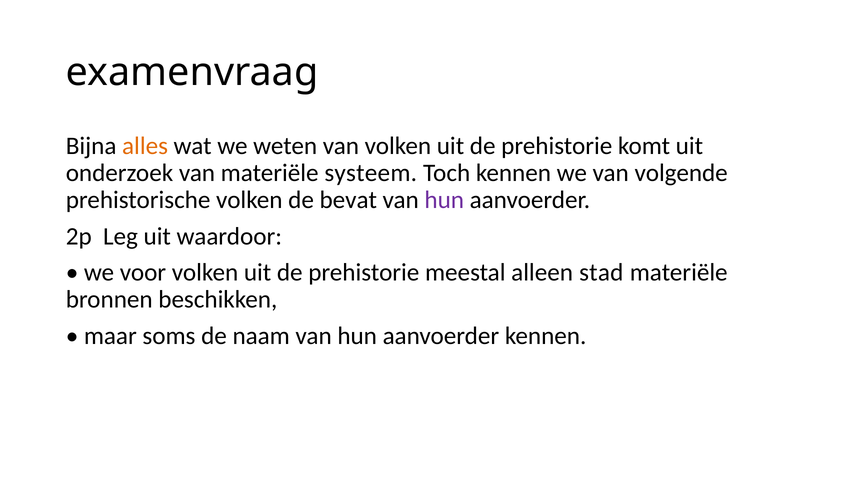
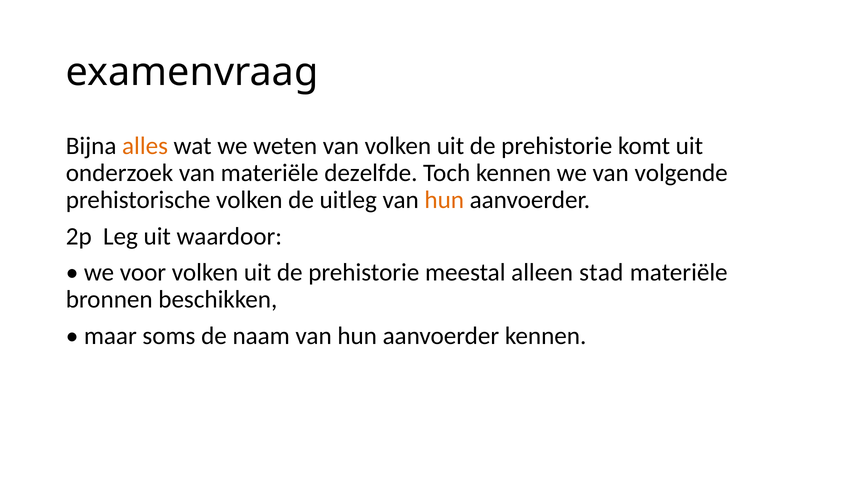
systeem: systeem -> dezelfde
bevat: bevat -> uitleg
hun at (444, 200) colour: purple -> orange
